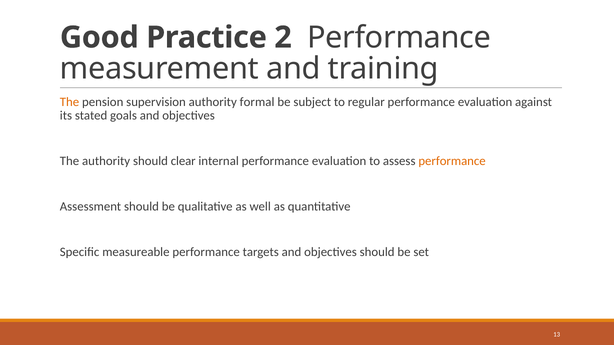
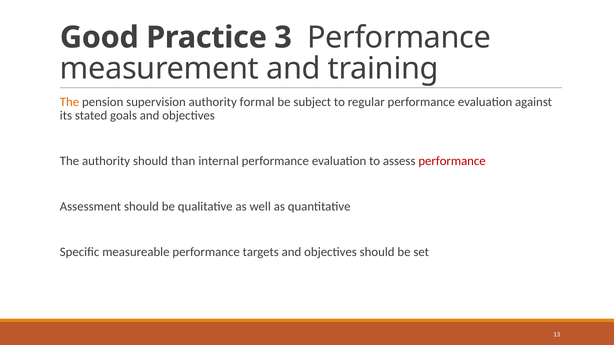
2: 2 -> 3
clear: clear -> than
performance at (452, 161) colour: orange -> red
